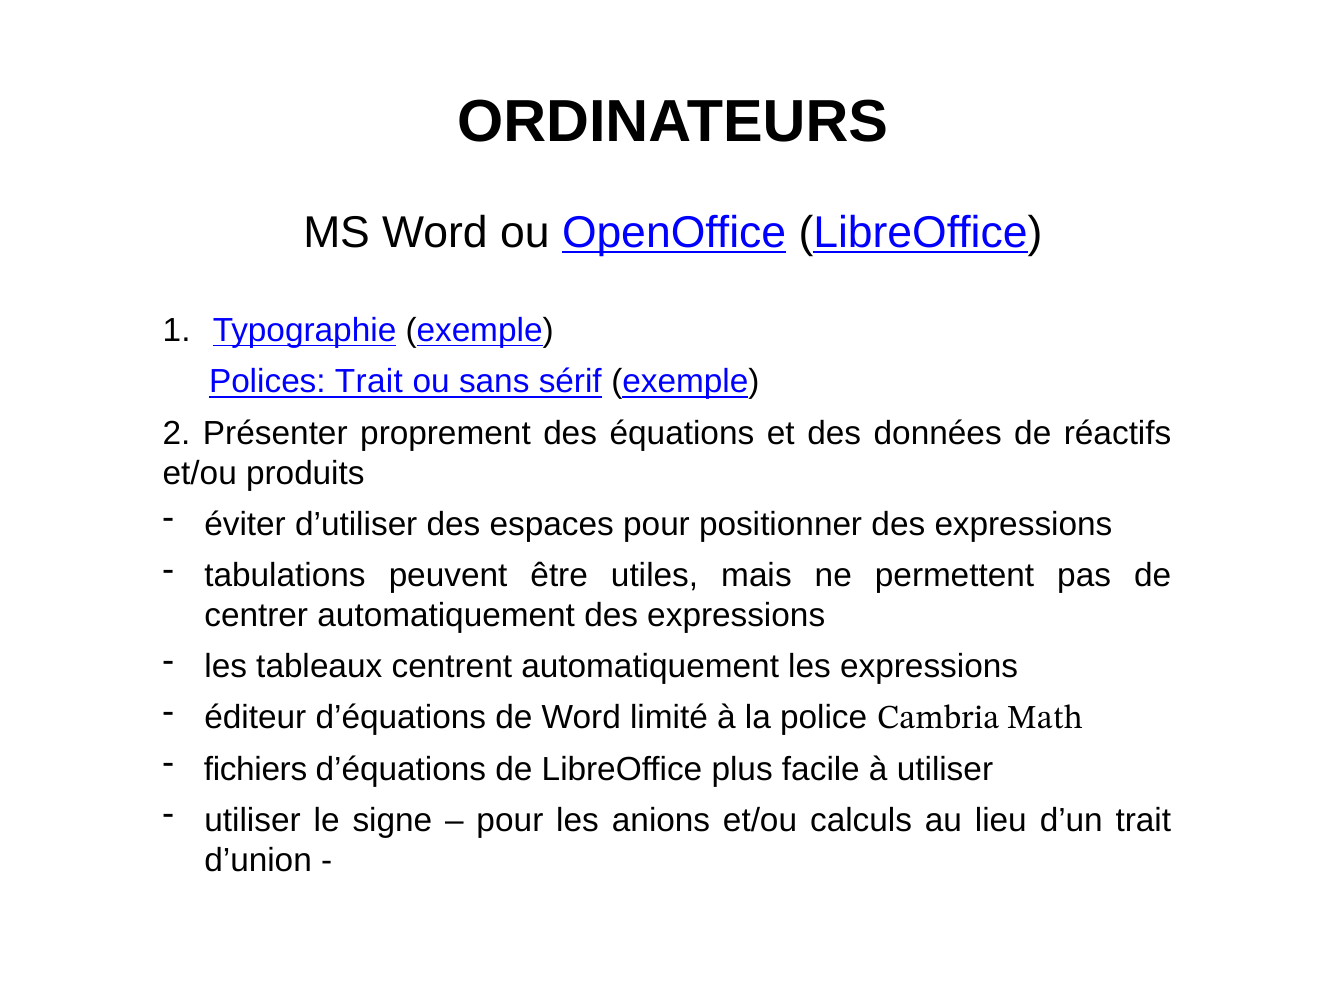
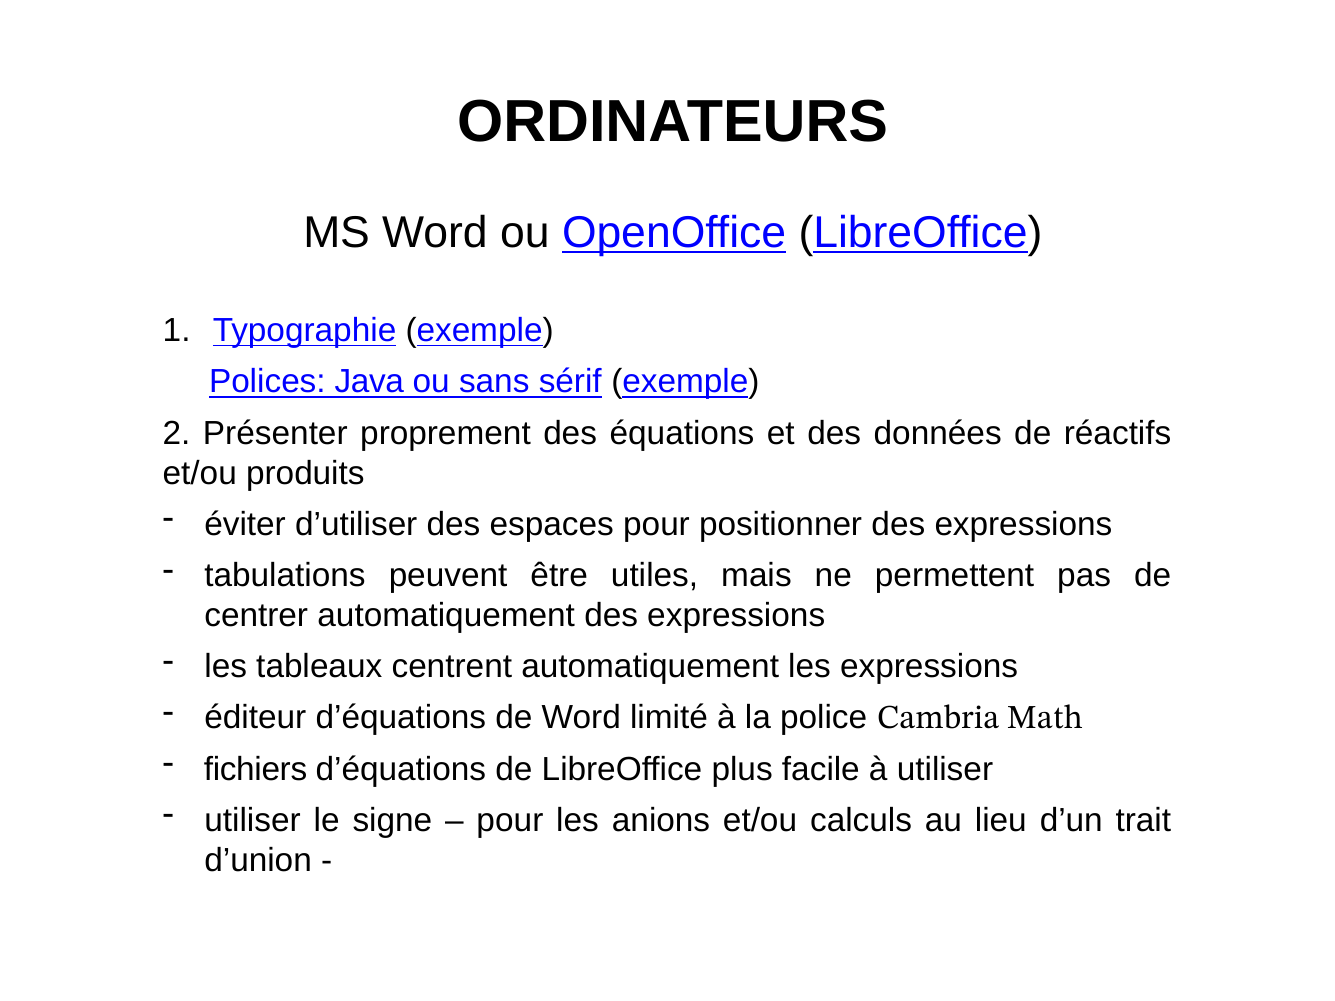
Polices Trait: Trait -> Java
